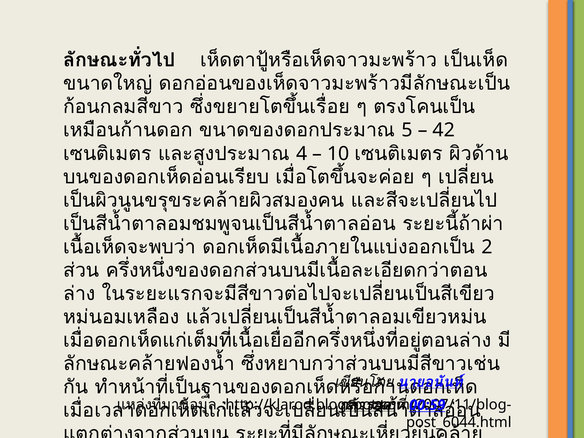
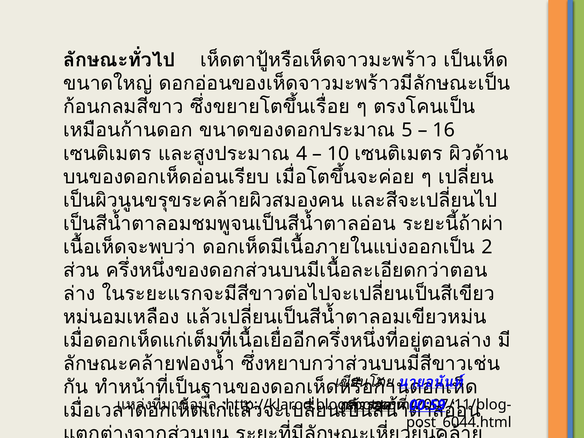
42: 42 -> 16
